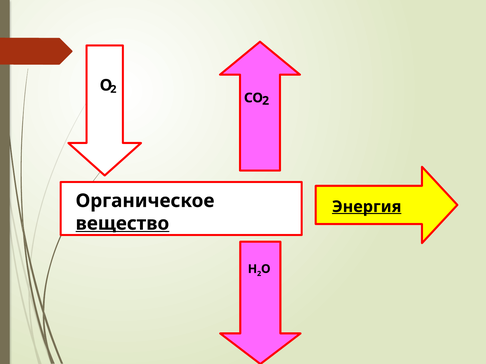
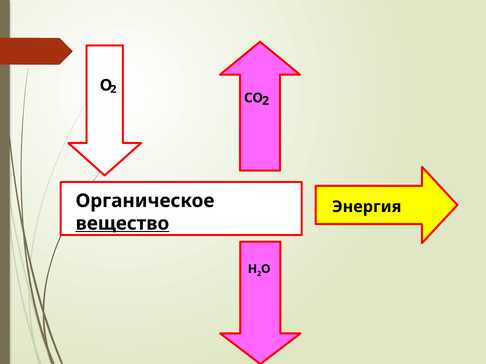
Энергия underline: present -> none
